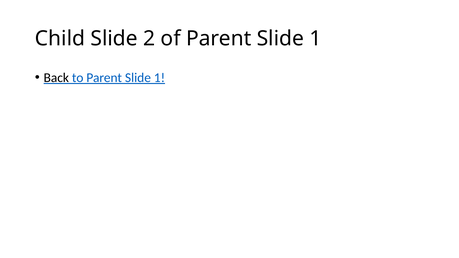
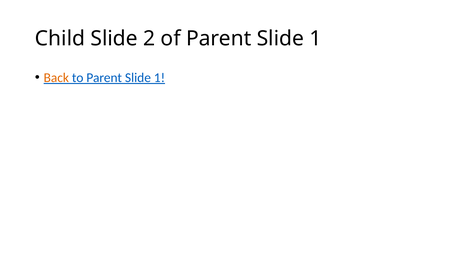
Back colour: black -> orange
